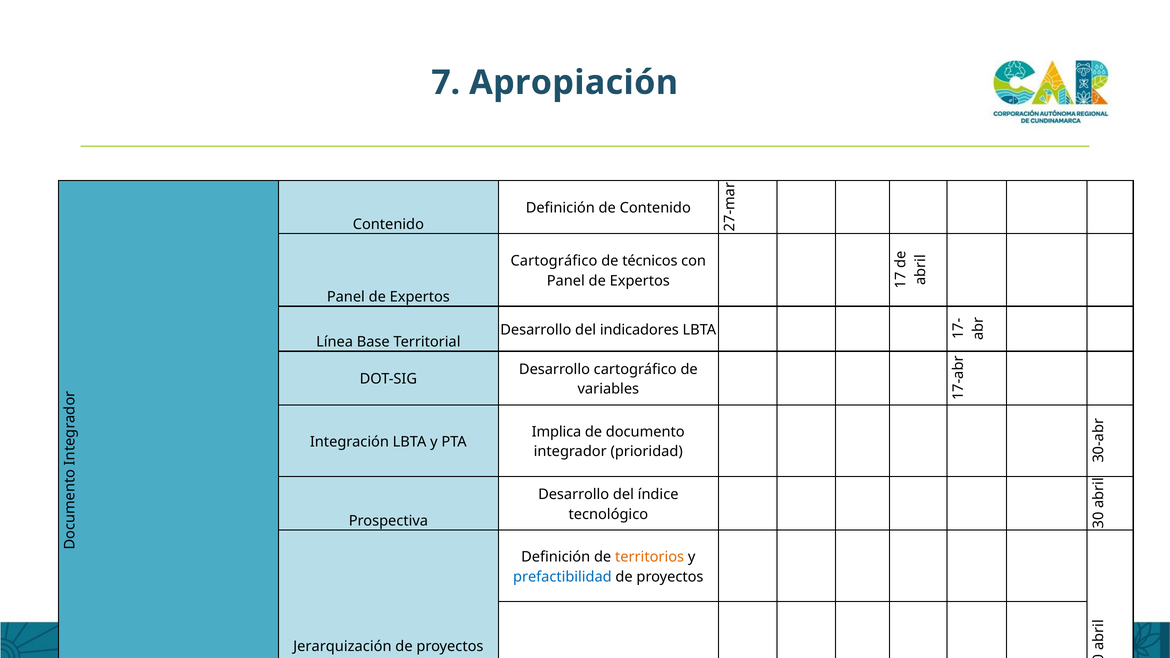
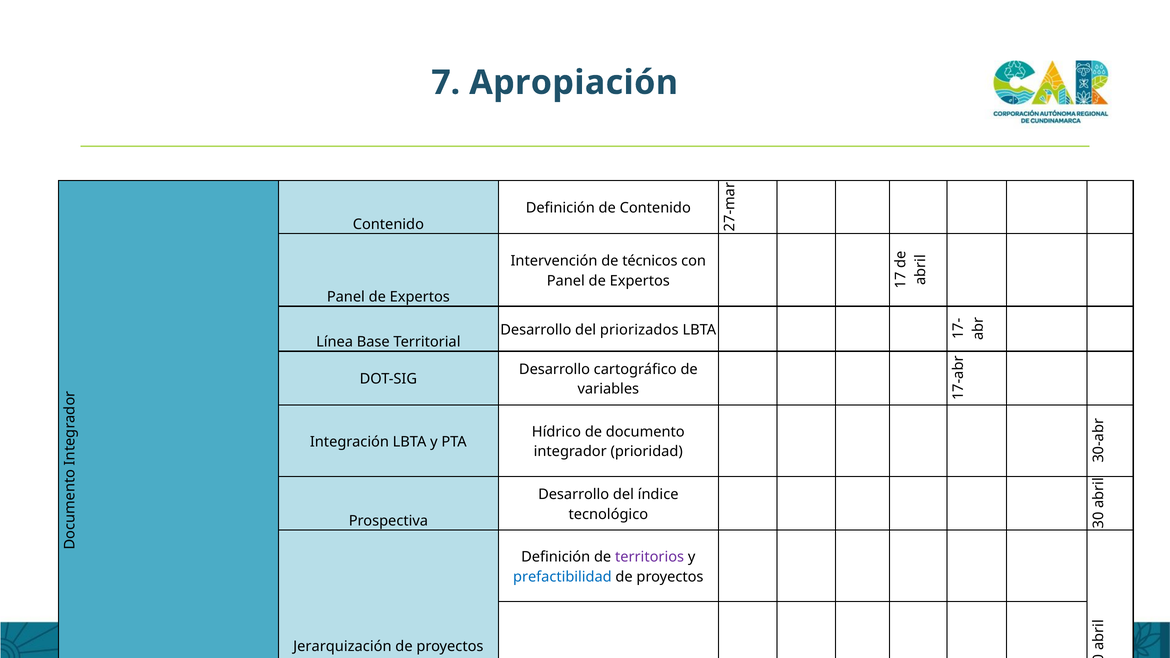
Cartográfico at (554, 261): Cartográfico -> Intervención
indicadores: indicadores -> priorizados
Implica: Implica -> Hídrico
territorios colour: orange -> purple
